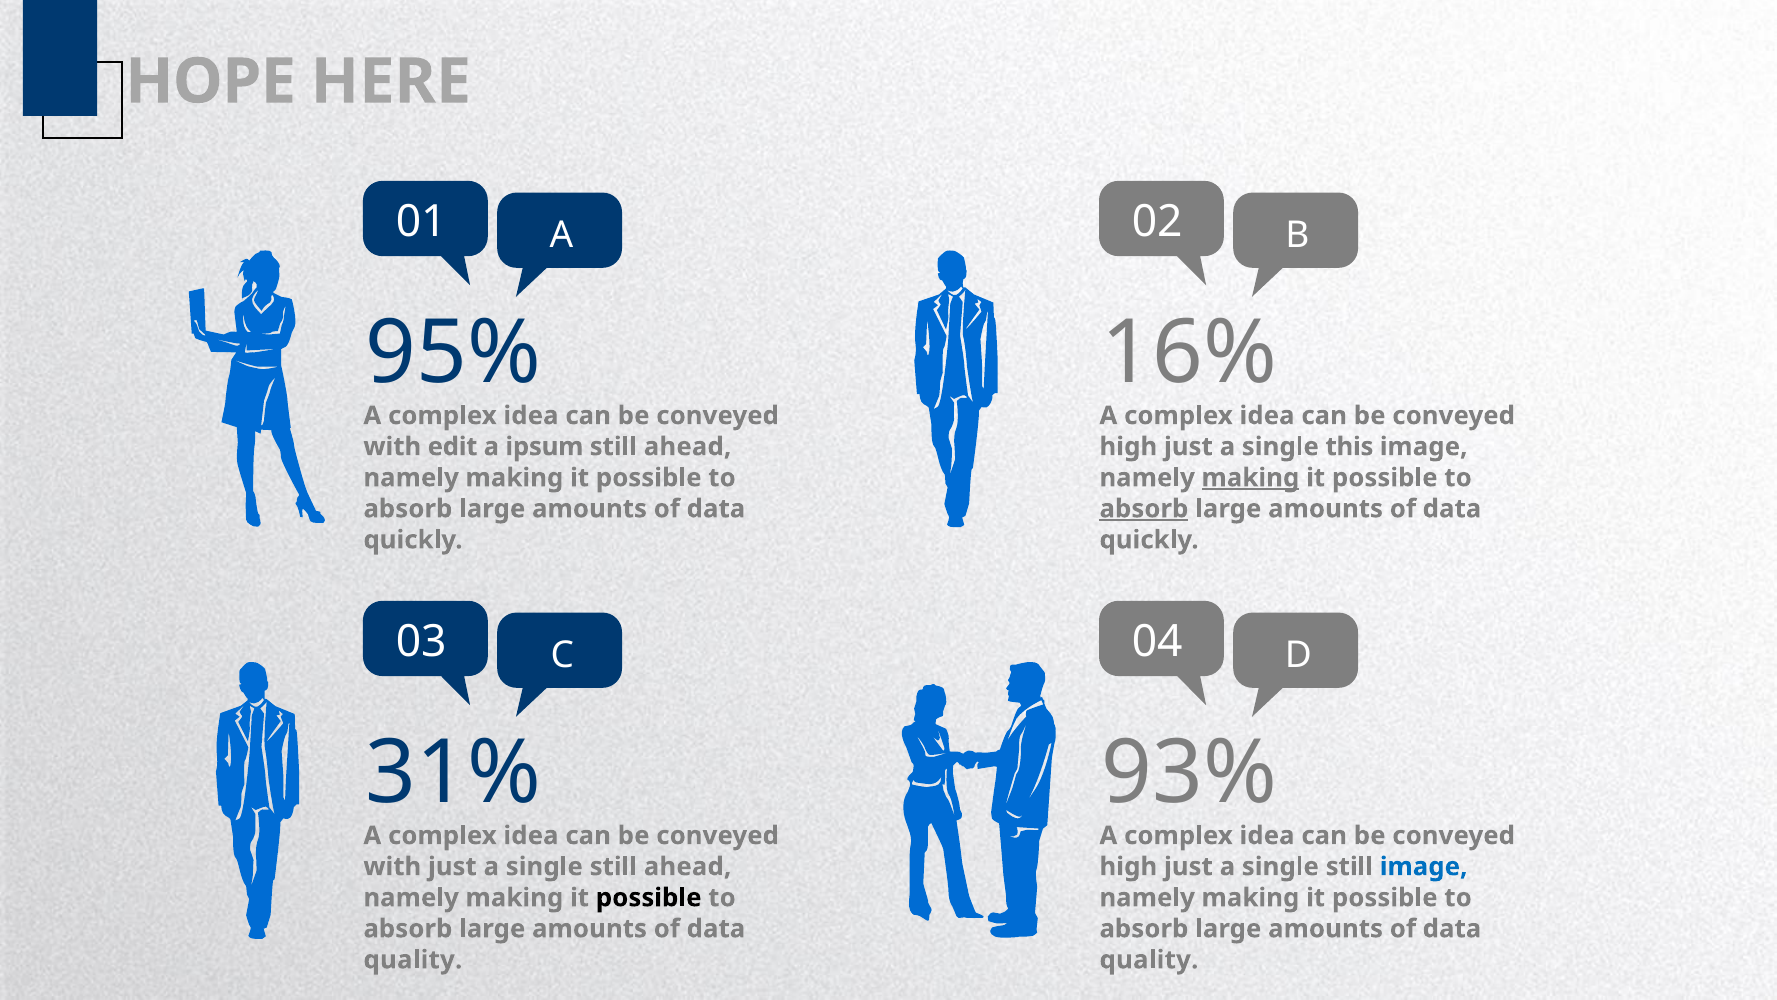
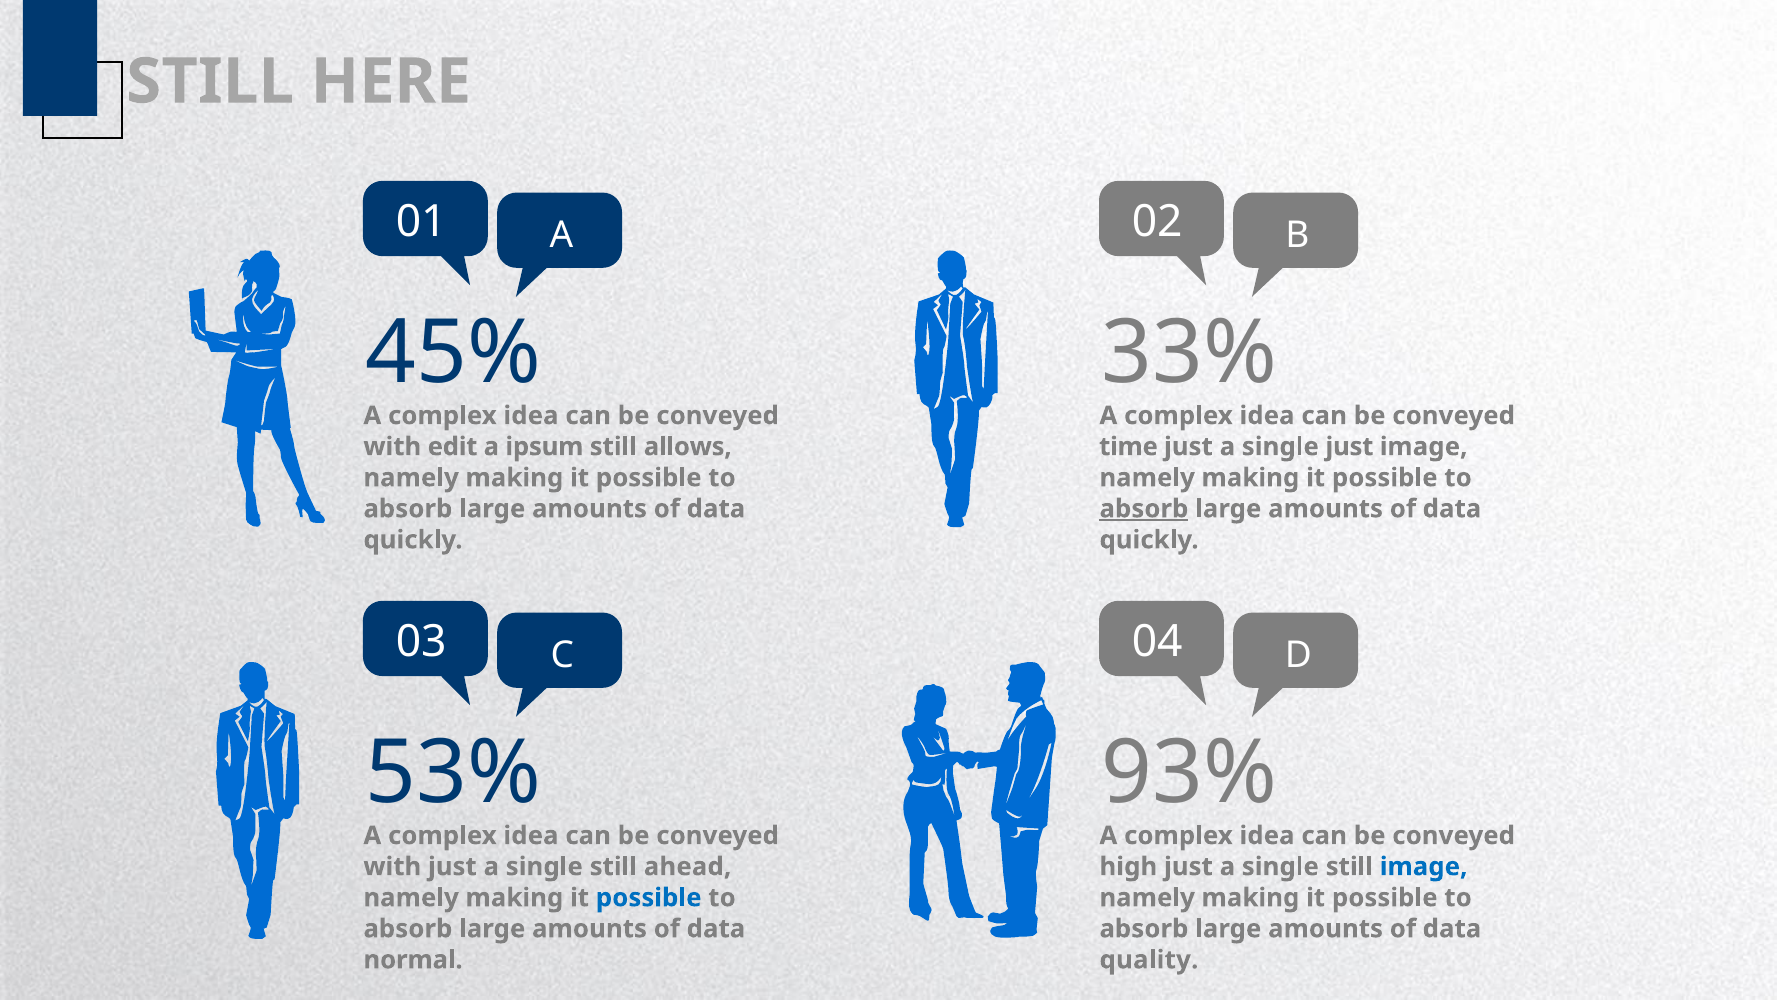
HOPE at (211, 82): HOPE -> STILL
95%: 95% -> 45%
16%: 16% -> 33%
ahead at (688, 446): ahead -> allows
high at (1128, 446): high -> time
single this: this -> just
making at (1250, 478) underline: present -> none
31%: 31% -> 53%
possible at (649, 897) colour: black -> blue
quality at (413, 959): quality -> normal
